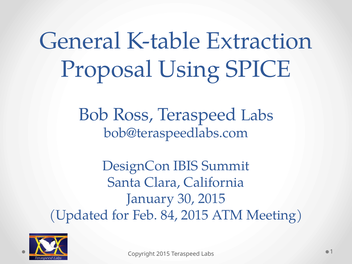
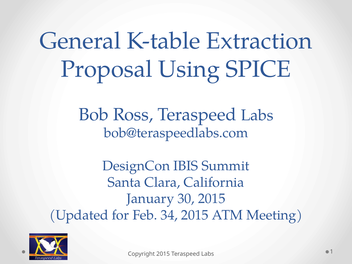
84: 84 -> 34
